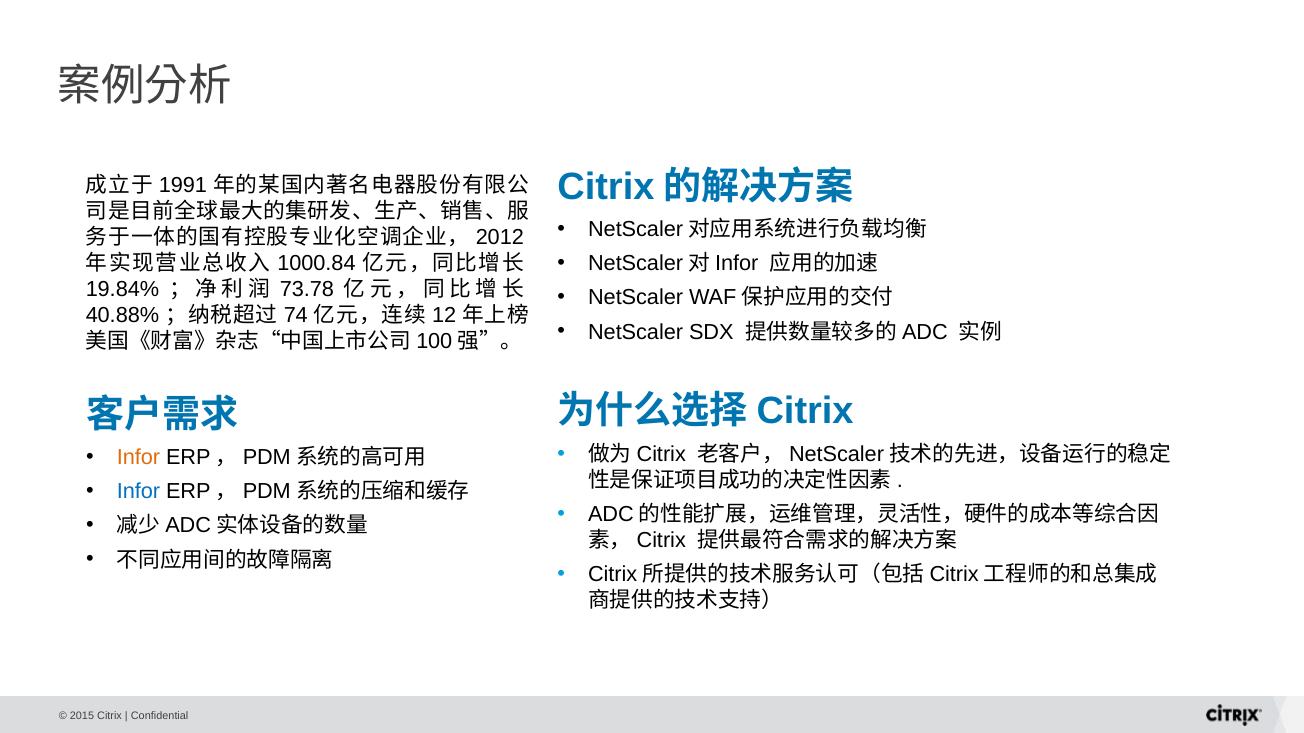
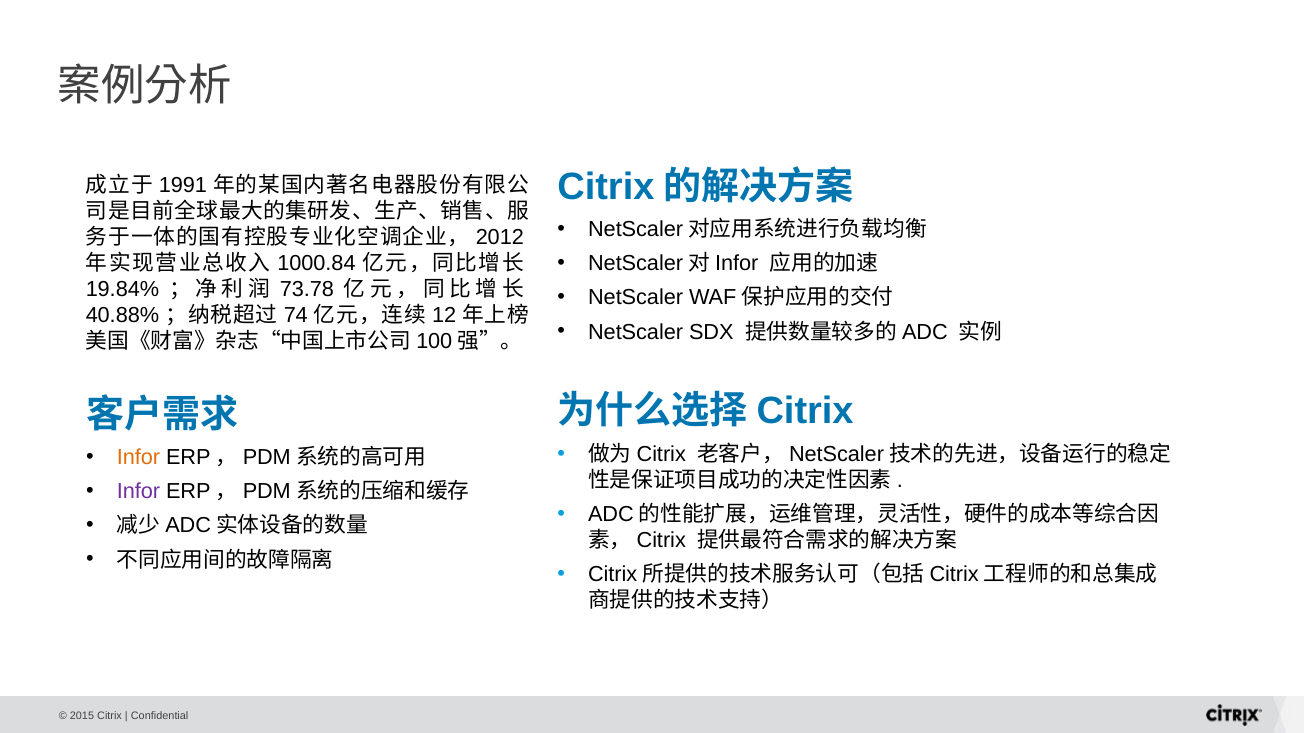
Infor at (138, 492) colour: blue -> purple
